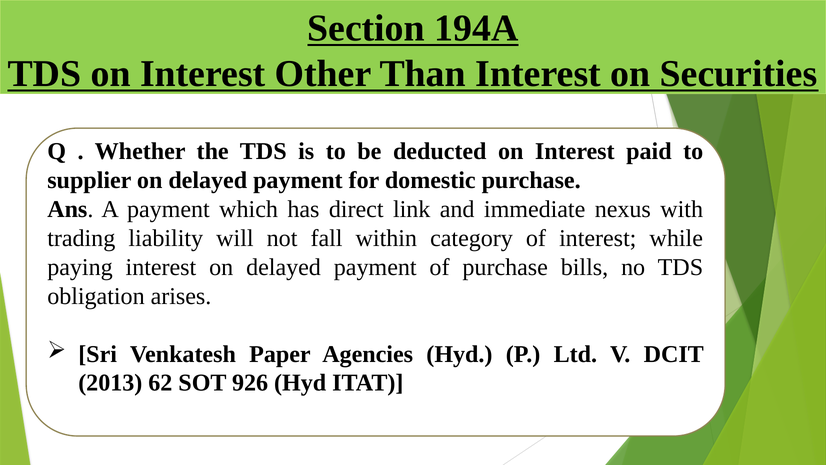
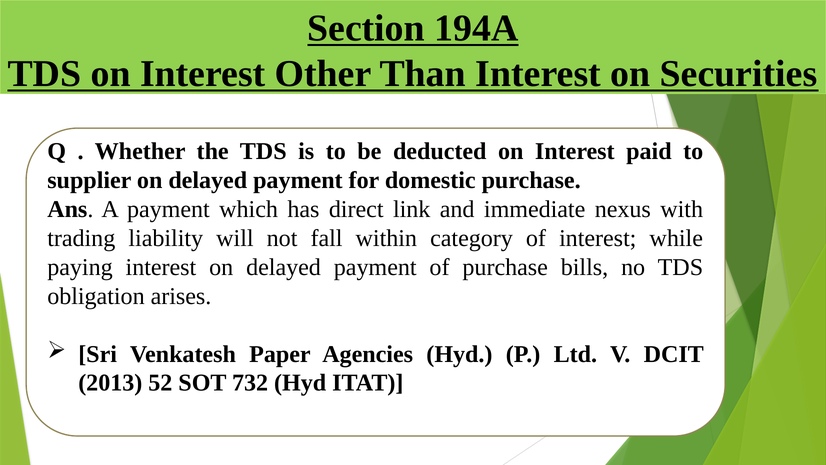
62: 62 -> 52
926: 926 -> 732
